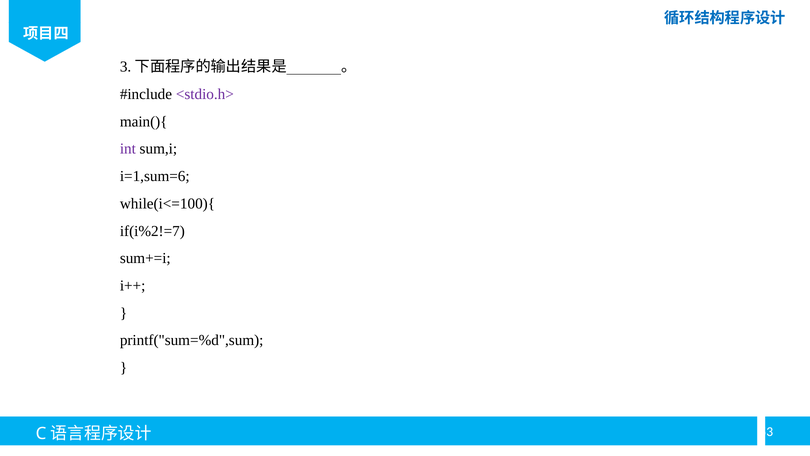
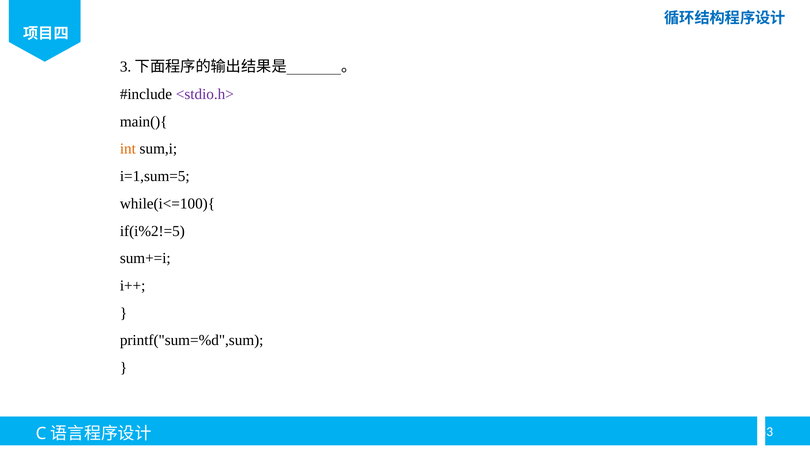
int colour: purple -> orange
i=1,sum=6: i=1,sum=6 -> i=1,sum=5
if(i%2!=7: if(i%2!=7 -> if(i%2!=5
